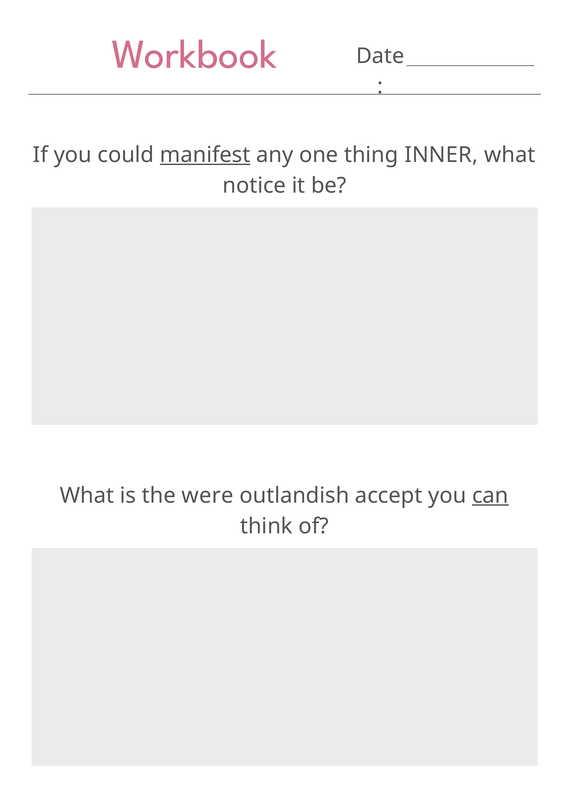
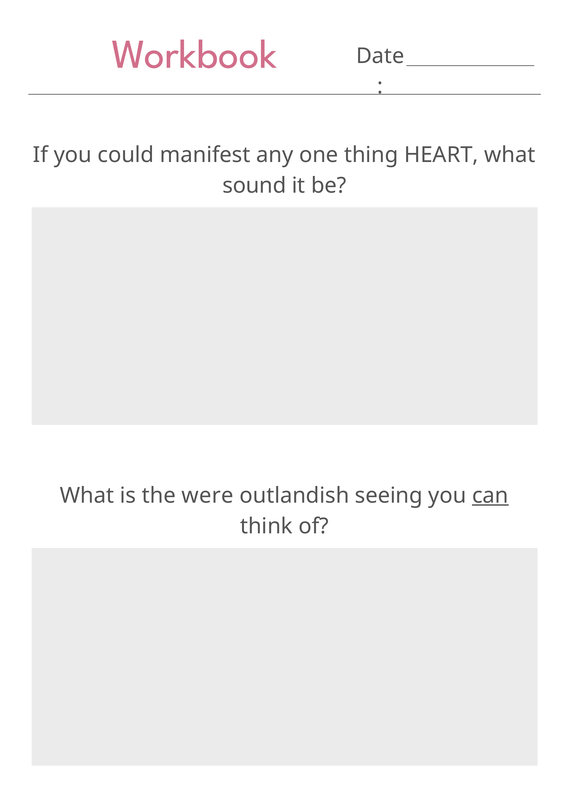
manifest underline: present -> none
INNER: INNER -> HEART
notice: notice -> sound
accept: accept -> seeing
